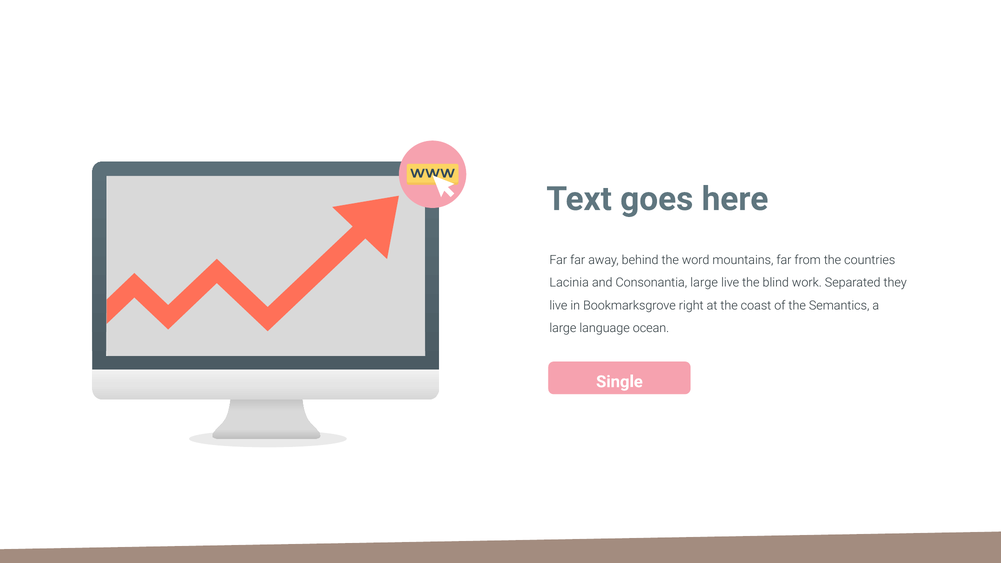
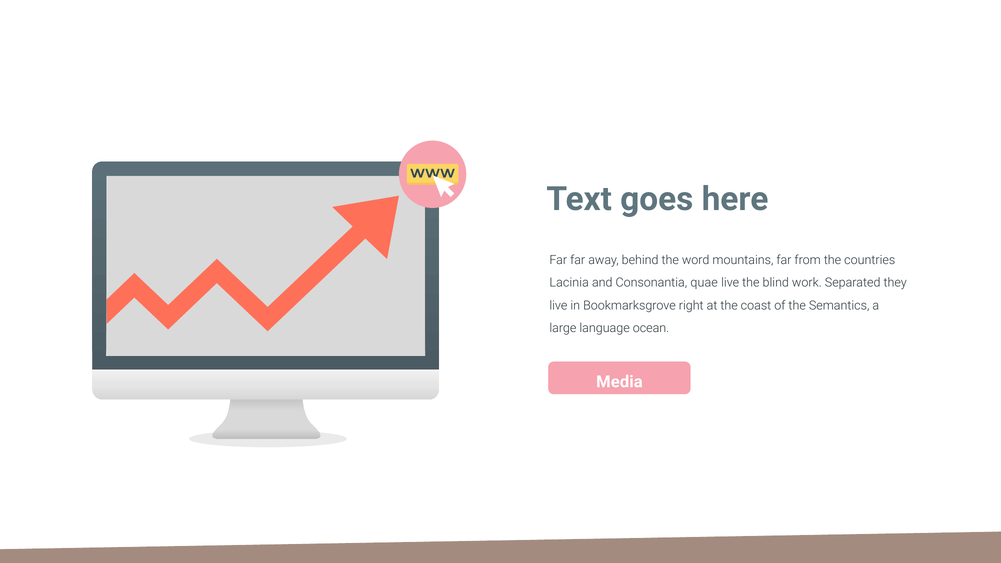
Consonantia large: large -> quae
Single: Single -> Media
